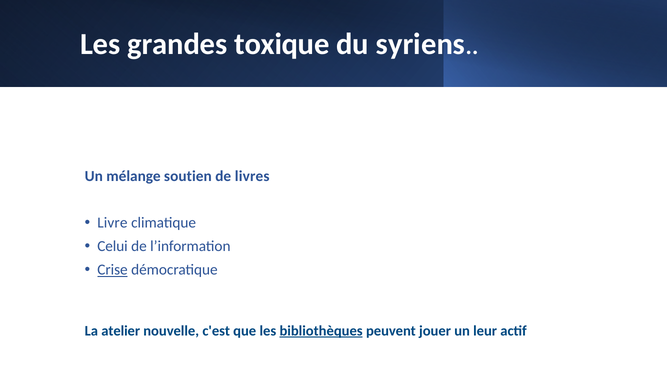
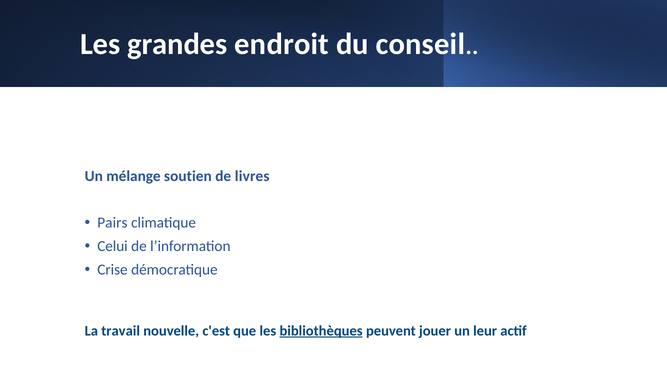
toxique: toxique -> endroit
syriens: syriens -> conseil
Livre: Livre -> Pairs
Crise underline: present -> none
atelier: atelier -> travail
